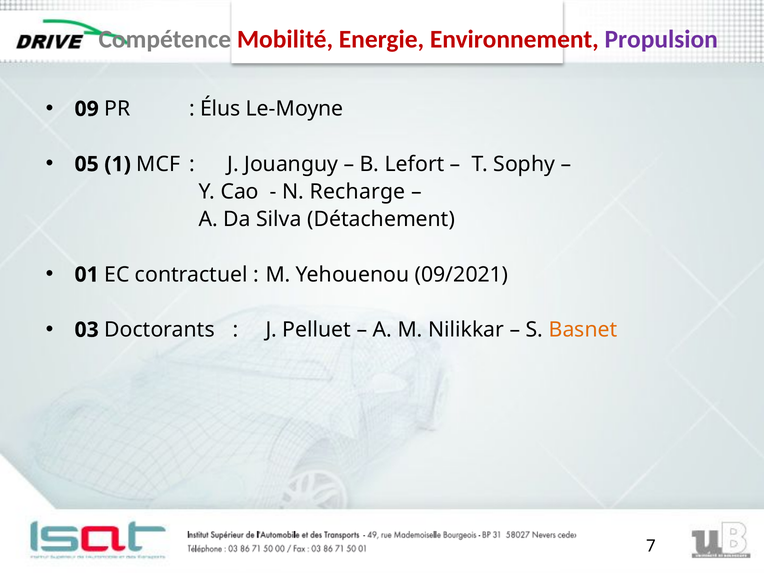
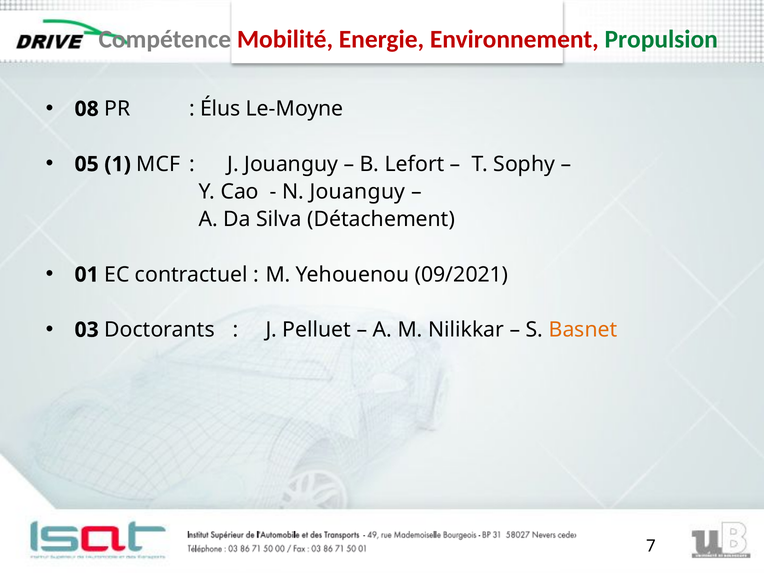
Propulsion colour: purple -> green
09: 09 -> 08
N Recharge: Recharge -> Jouanguy
